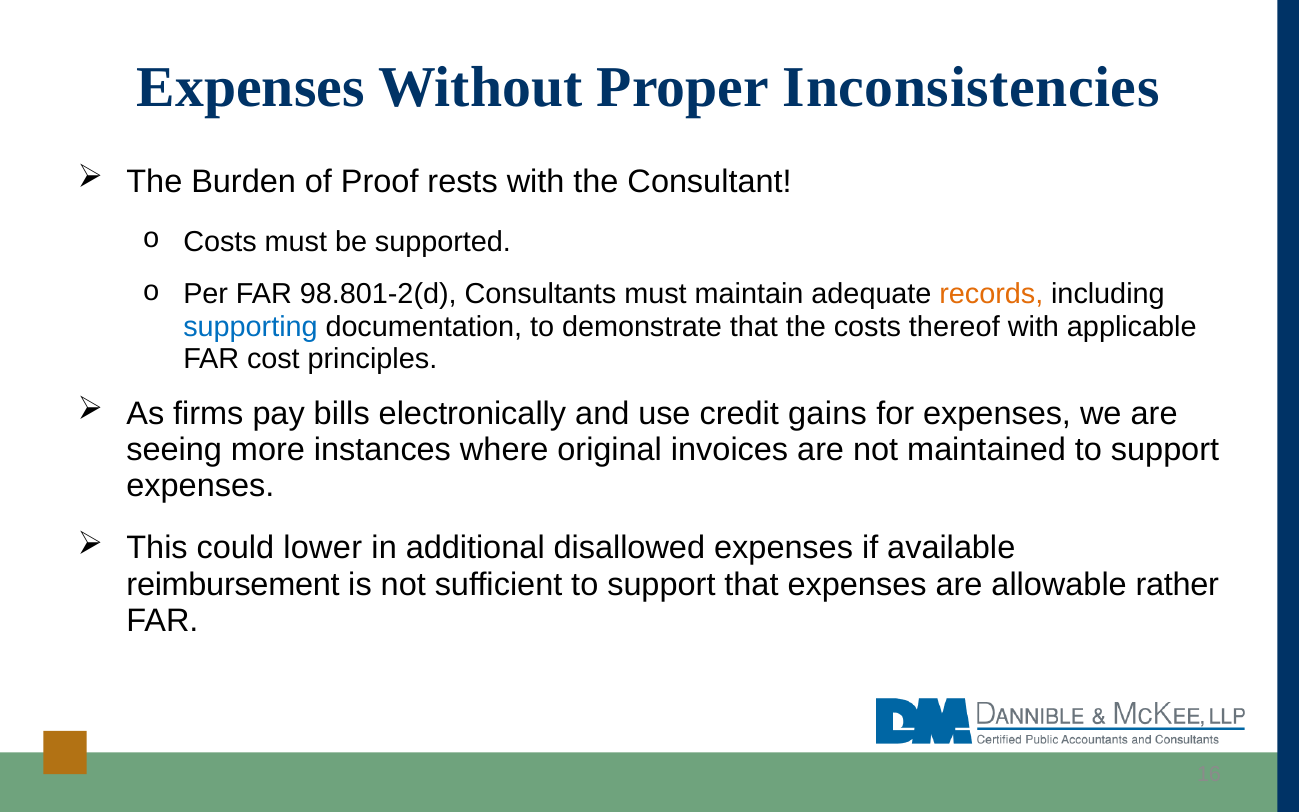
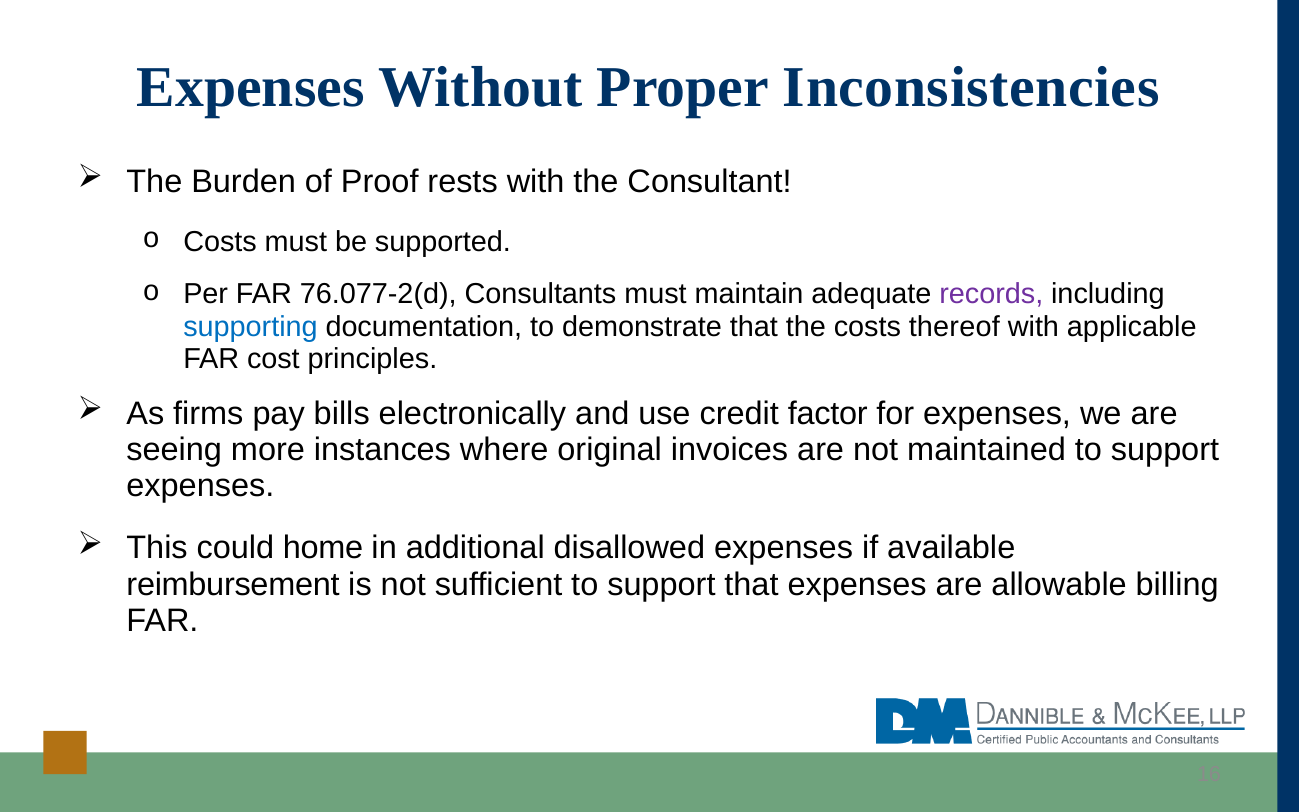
98.801-2(d: 98.801-2(d -> 76.077-2(d
records colour: orange -> purple
gains: gains -> factor
lower: lower -> home
rather: rather -> billing
